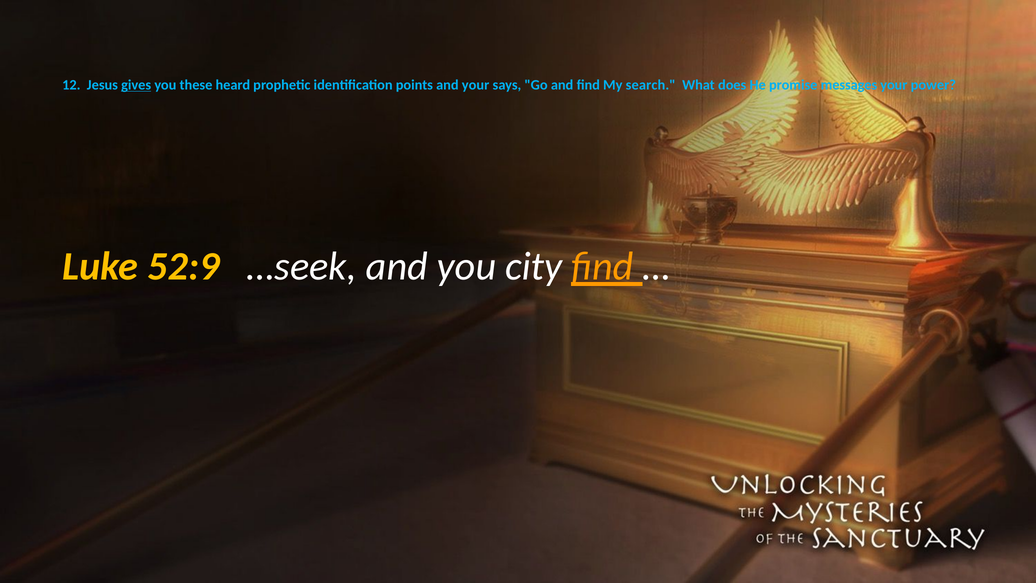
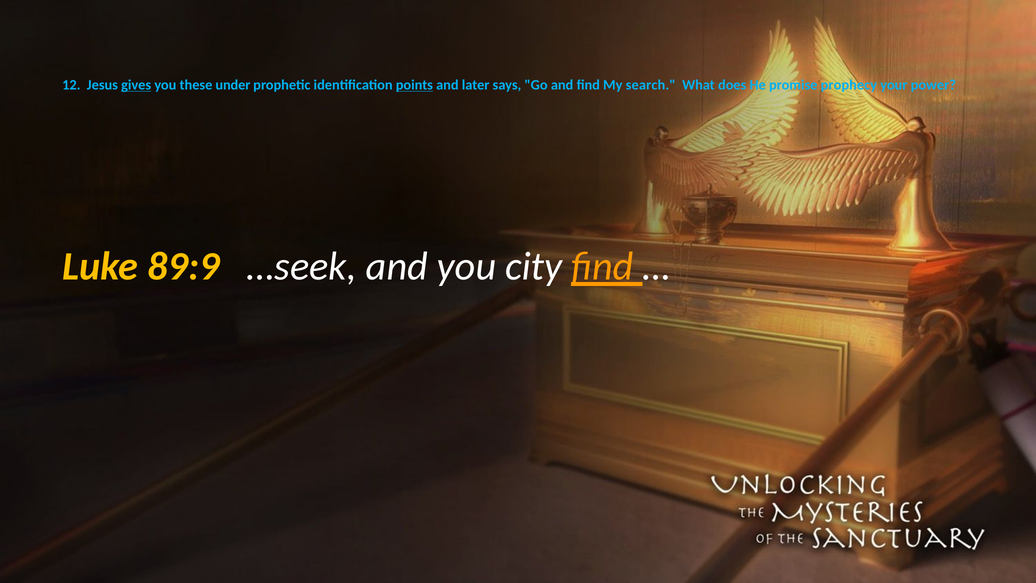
heard: heard -> under
points underline: none -> present
and your: your -> later
messages: messages -> prophecy
52:9: 52:9 -> 89:9
